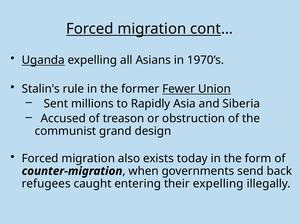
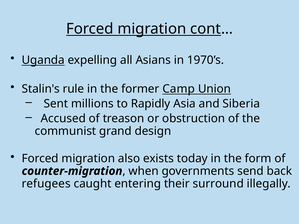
Fewer: Fewer -> Camp
their expelling: expelling -> surround
